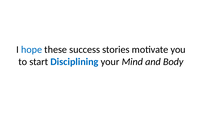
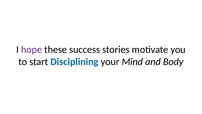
hope colour: blue -> purple
